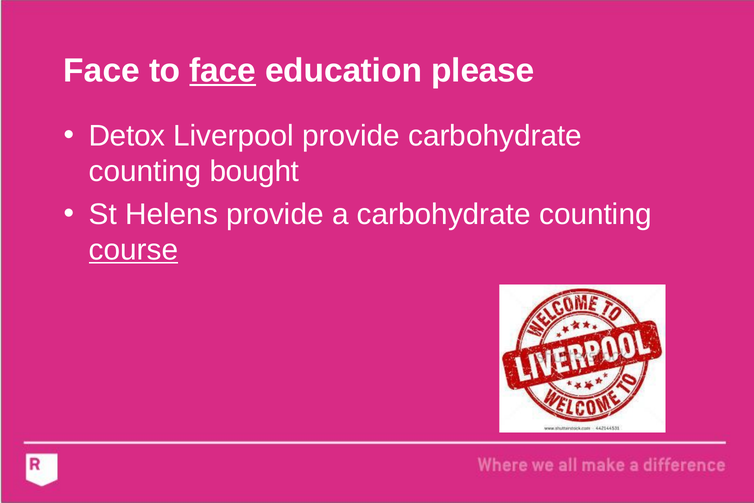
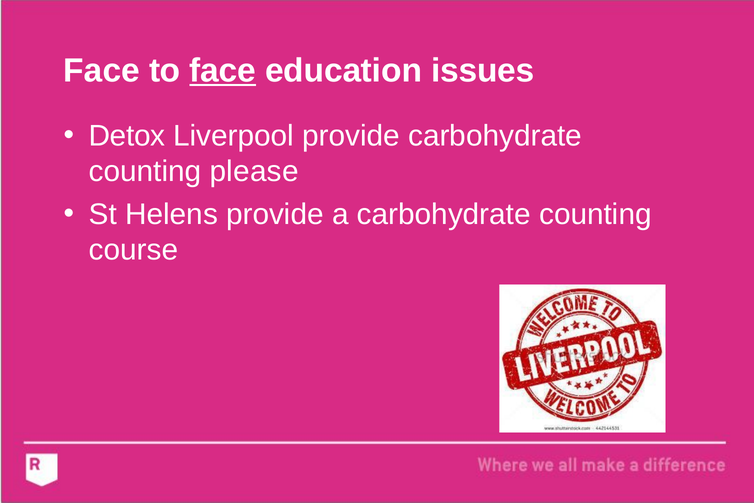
please: please -> issues
bought: bought -> please
course underline: present -> none
